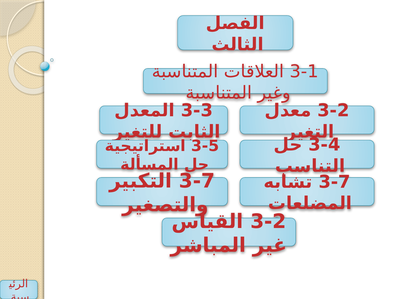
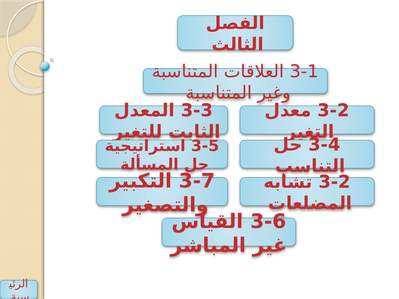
3-7 at (335, 182): 3-7 -> 3-2
3-2 at (268, 222): 3-2 -> 3-6
